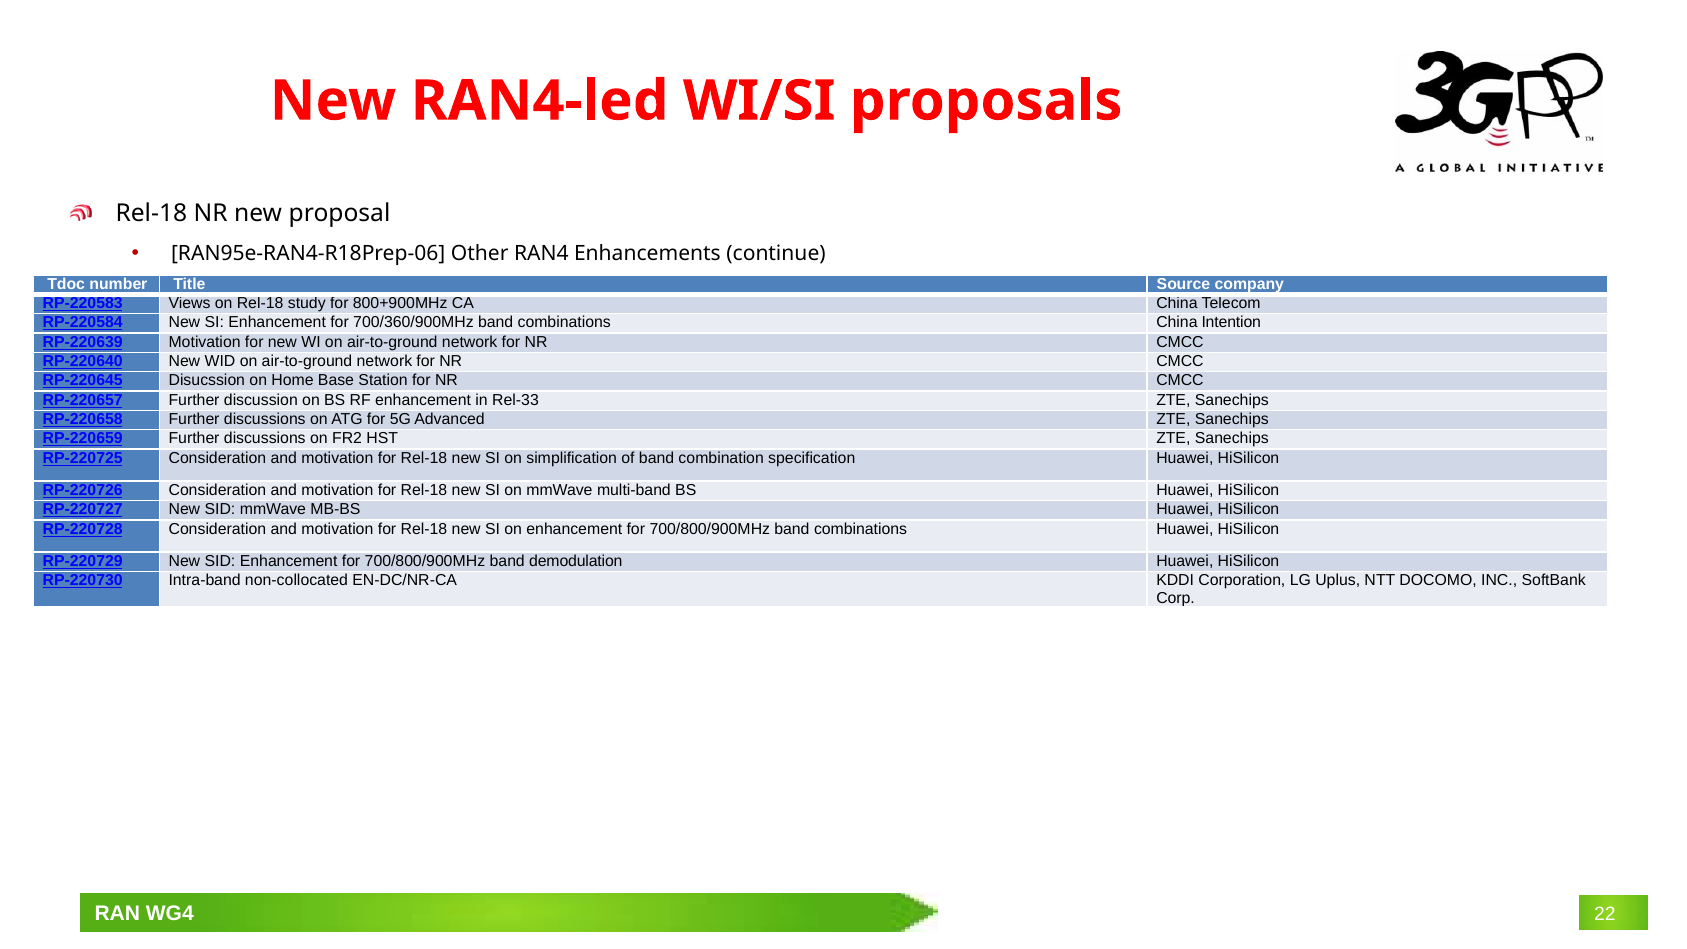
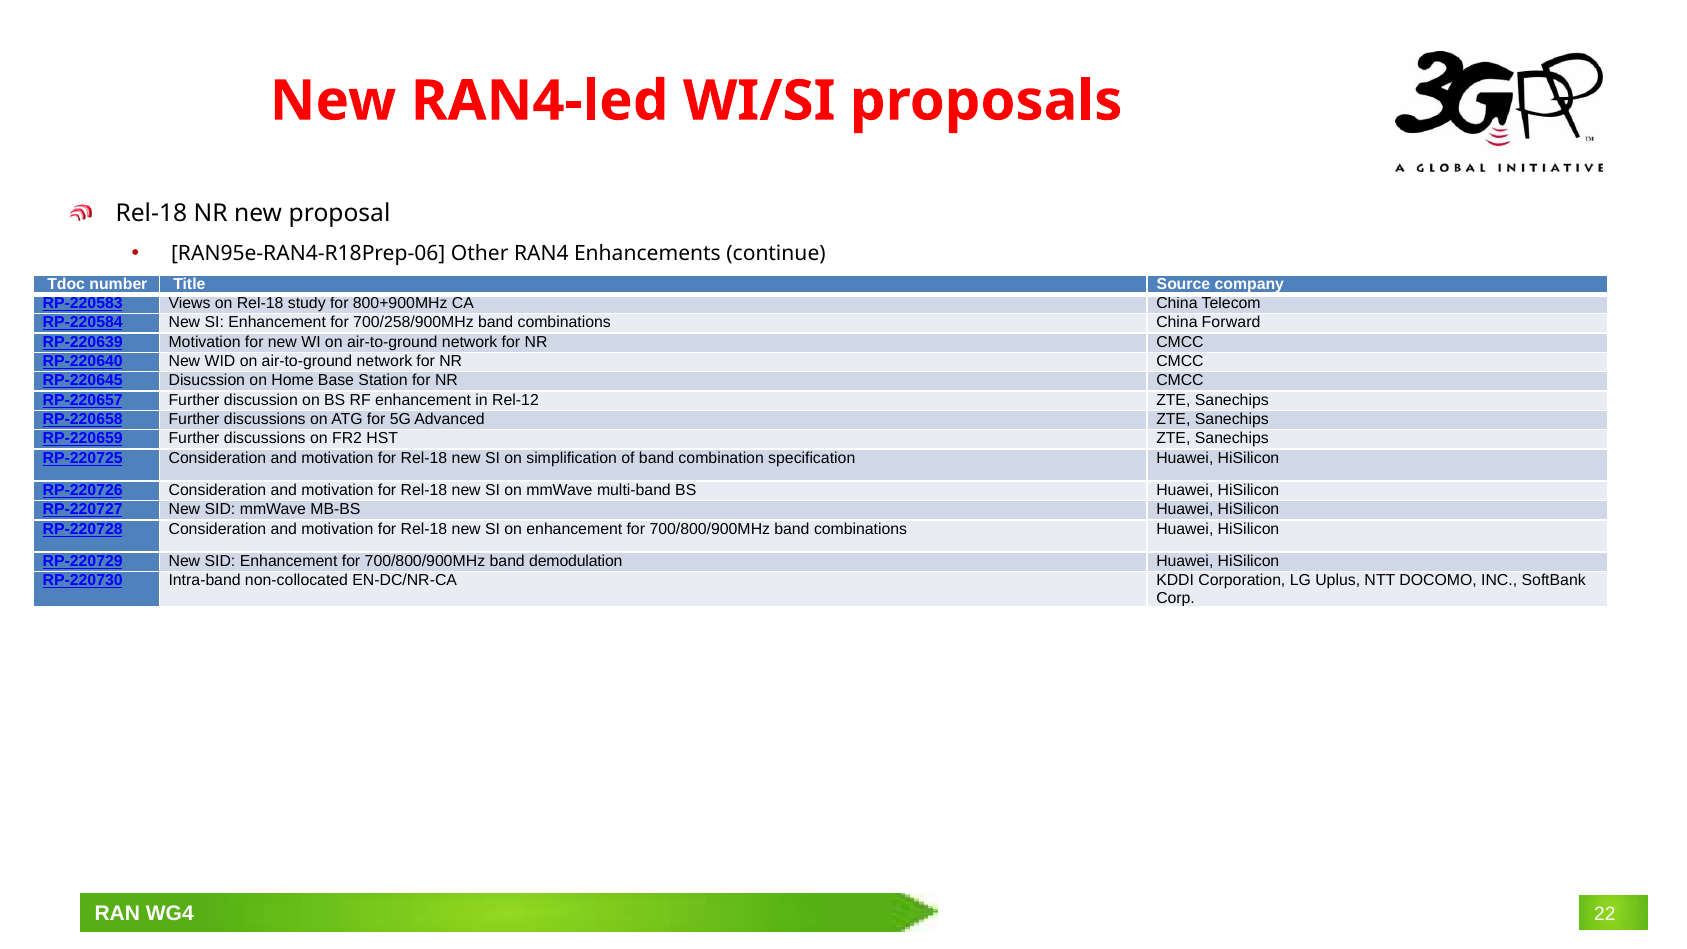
700/360/900MHz: 700/360/900MHz -> 700/258/900MHz
Intention: Intention -> Forward
Rel-33: Rel-33 -> Rel-12
